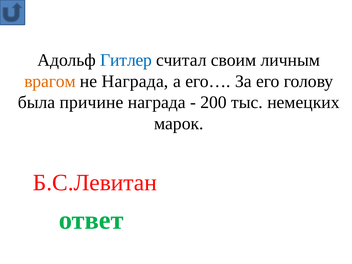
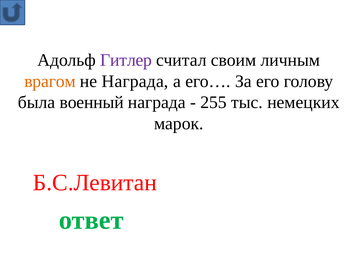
Гитлер colour: blue -> purple
причине: причине -> военный
200: 200 -> 255
